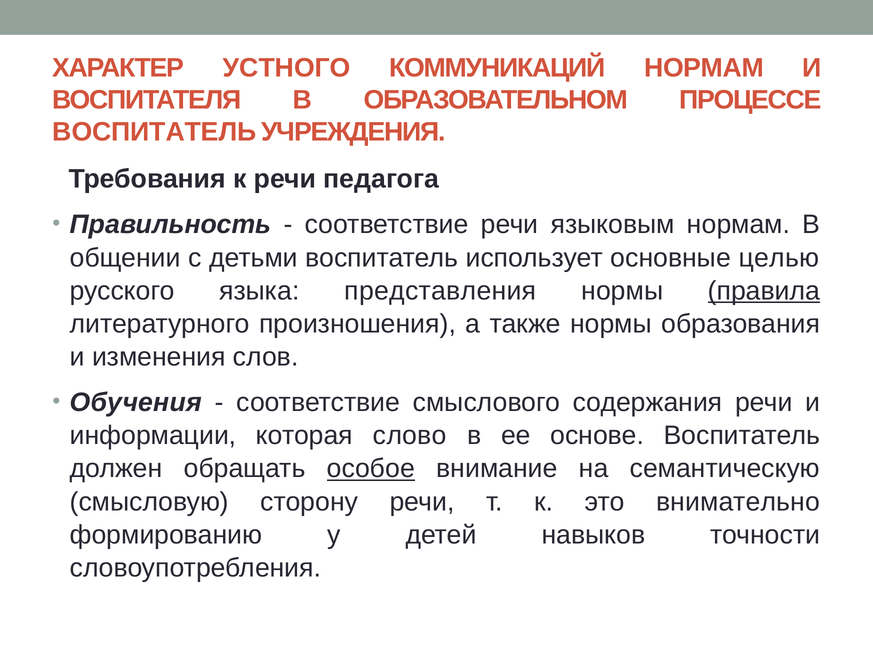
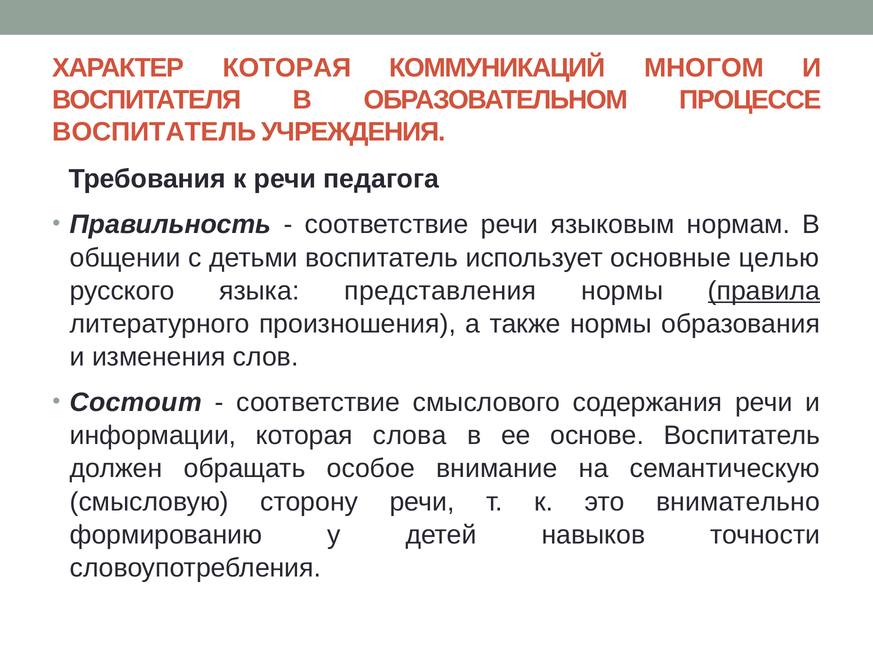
ХАРАКТЕР УСТНОГО: УСТНОГО -> КОТОРАЯ
КОММУНИКАЦИЙ НОРМАМ: НОРМАМ -> МНОГОМ
Обучения: Обучения -> Состоит
слово: слово -> слова
особое underline: present -> none
